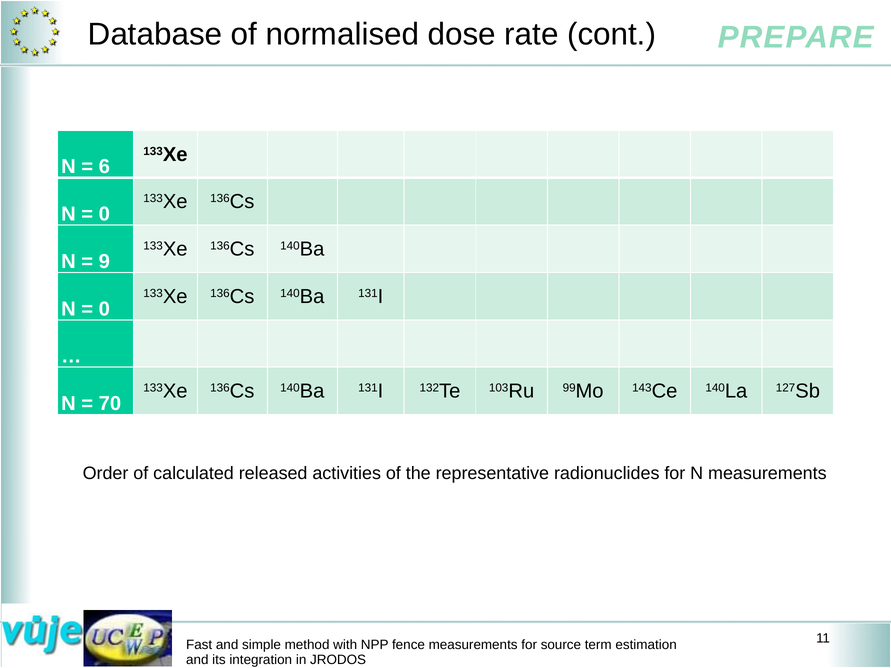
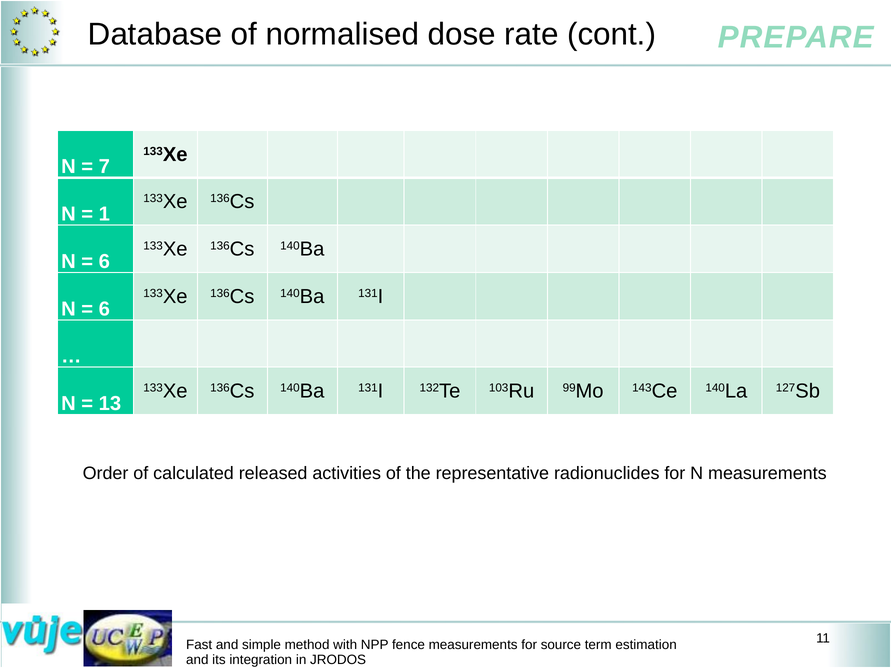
6: 6 -> 7
0 at (104, 214): 0 -> 1
9 at (104, 262): 9 -> 6
0 at (104, 309): 0 -> 6
70: 70 -> 13
